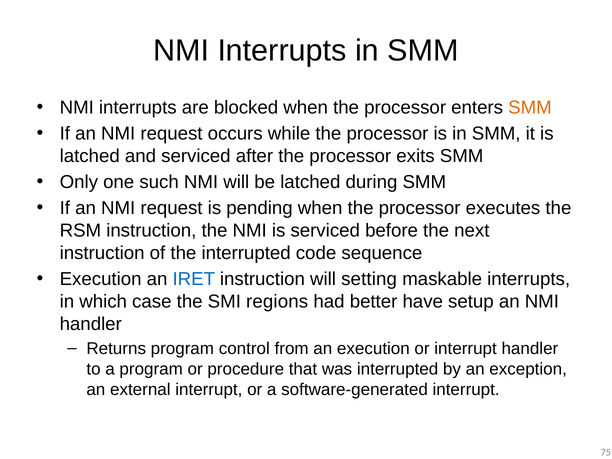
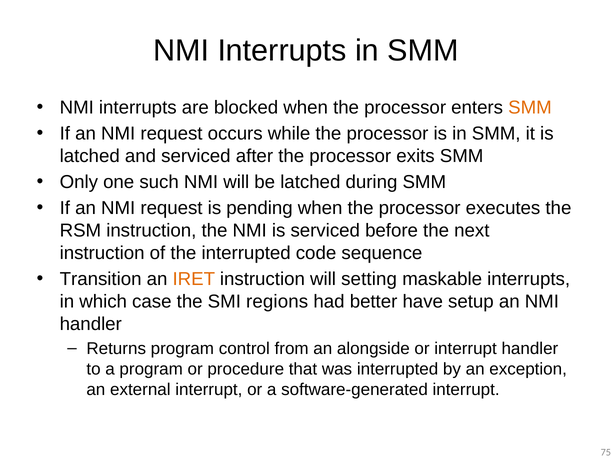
Execution at (101, 279): Execution -> Transition
IRET colour: blue -> orange
an execution: execution -> alongside
